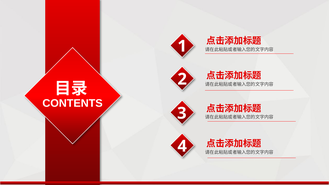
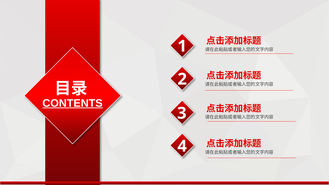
CONTENTS underline: none -> present
